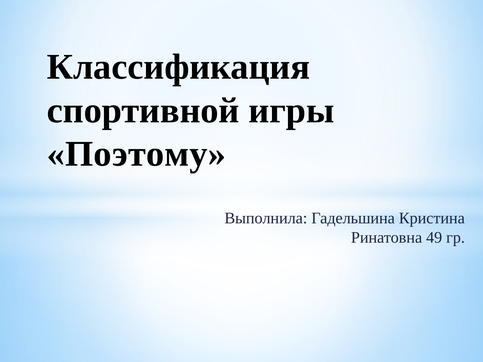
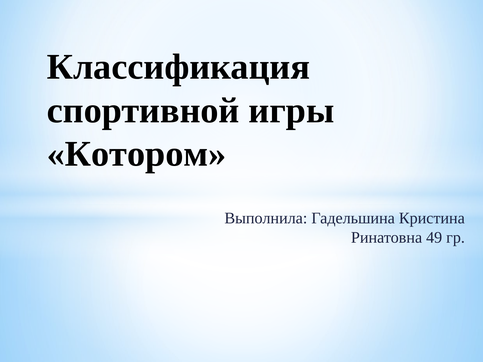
Поэтому: Поэтому -> Котором
